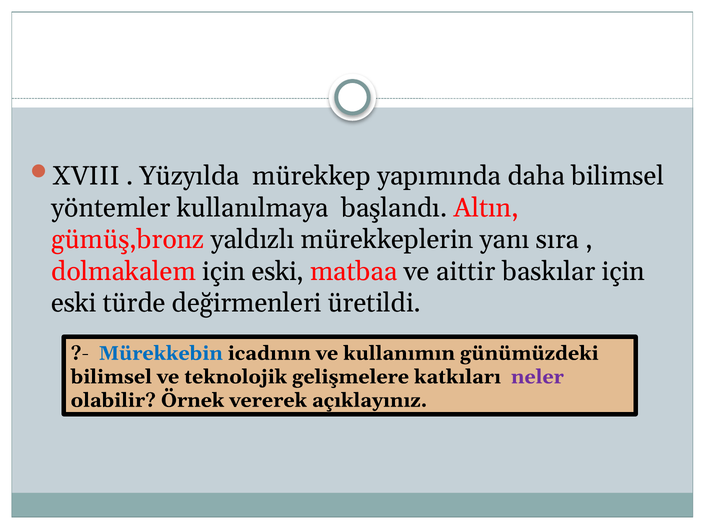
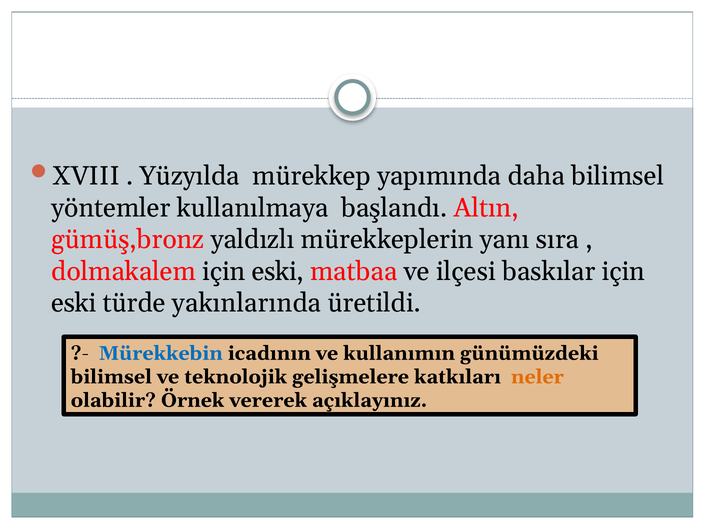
aittir: aittir -> ilçesi
değirmenleri: değirmenleri -> yakınlarında
neler colour: purple -> orange
